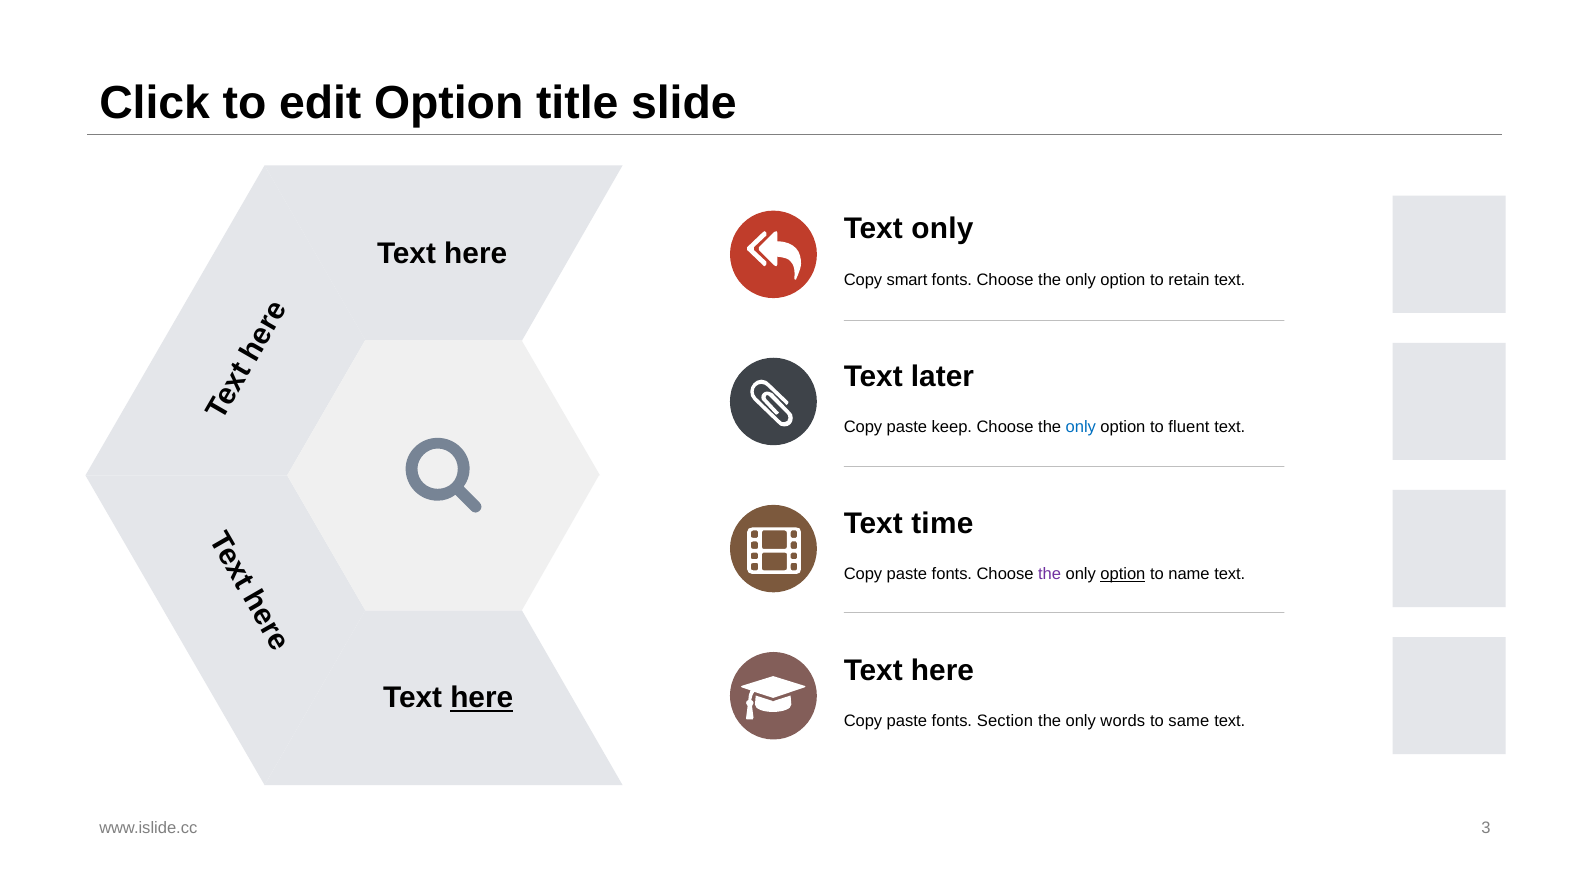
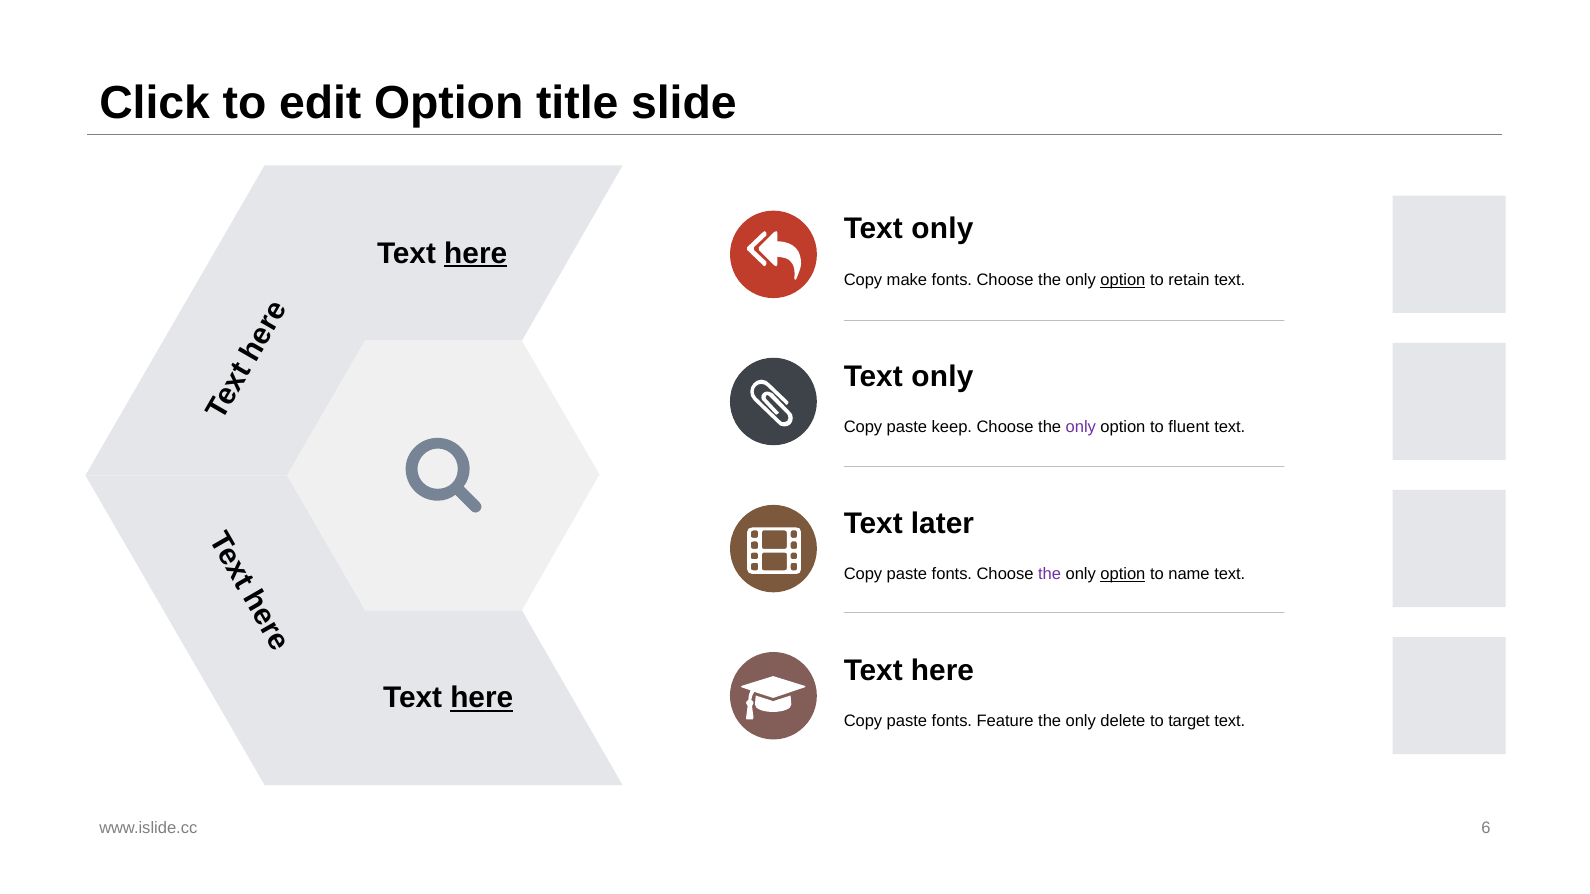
here at (476, 253) underline: none -> present
smart: smart -> make
option at (1123, 280) underline: none -> present
later at (942, 376): later -> only
only at (1081, 427) colour: blue -> purple
time: time -> later
Section: Section -> Feature
words: words -> delete
same: same -> target
3: 3 -> 6
